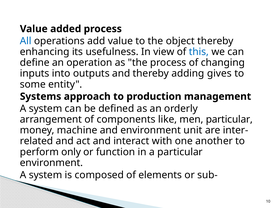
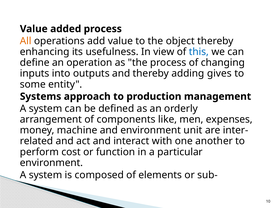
All colour: blue -> orange
men particular: particular -> expenses
only: only -> cost
